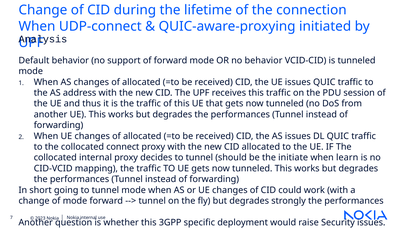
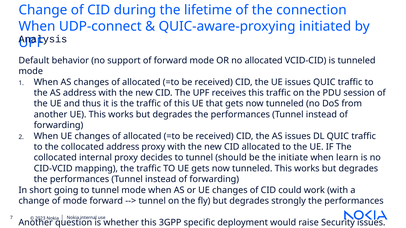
no behavior: behavior -> allocated
collocated connect: connect -> address
